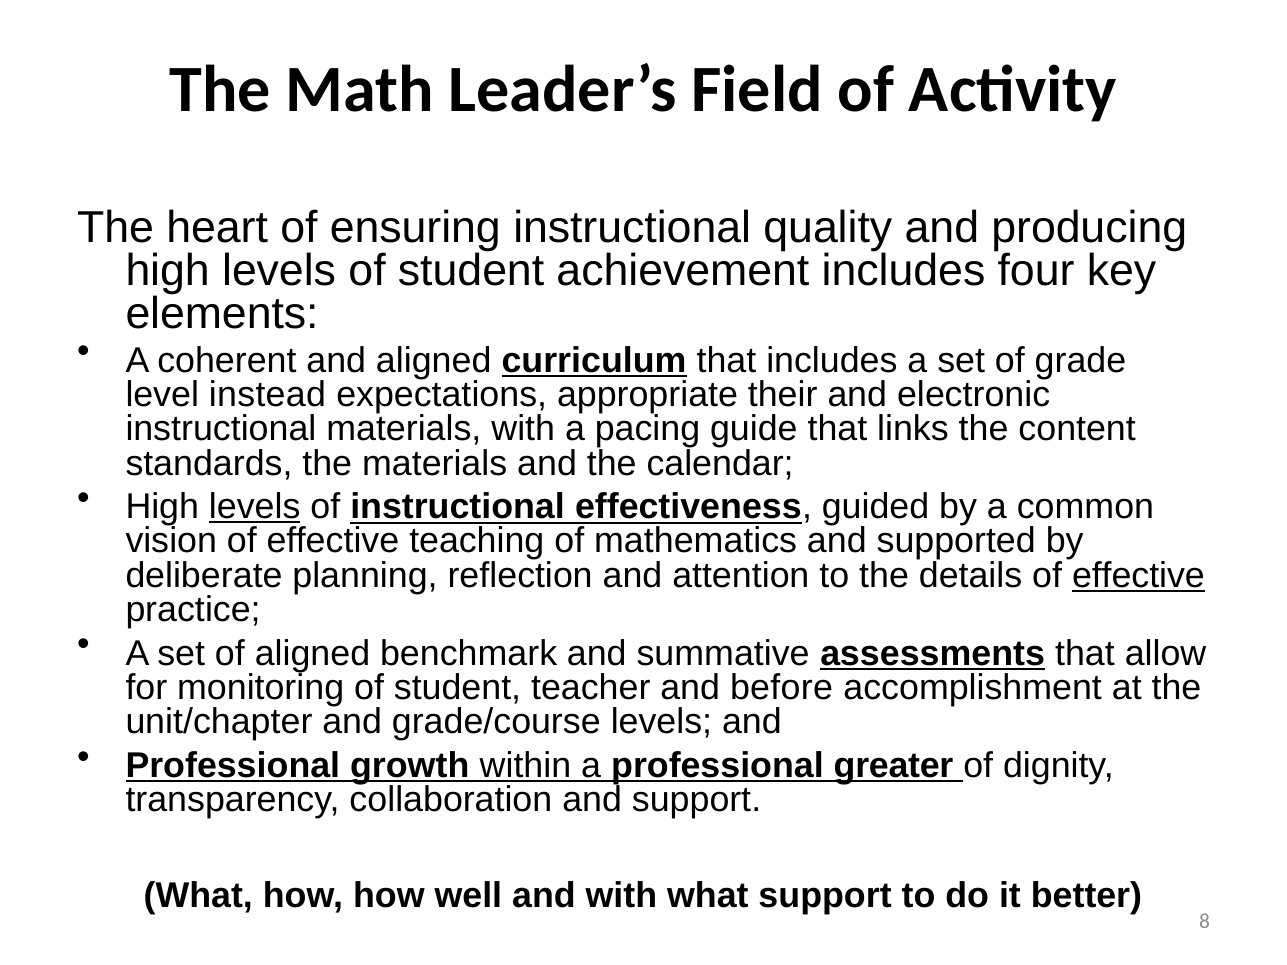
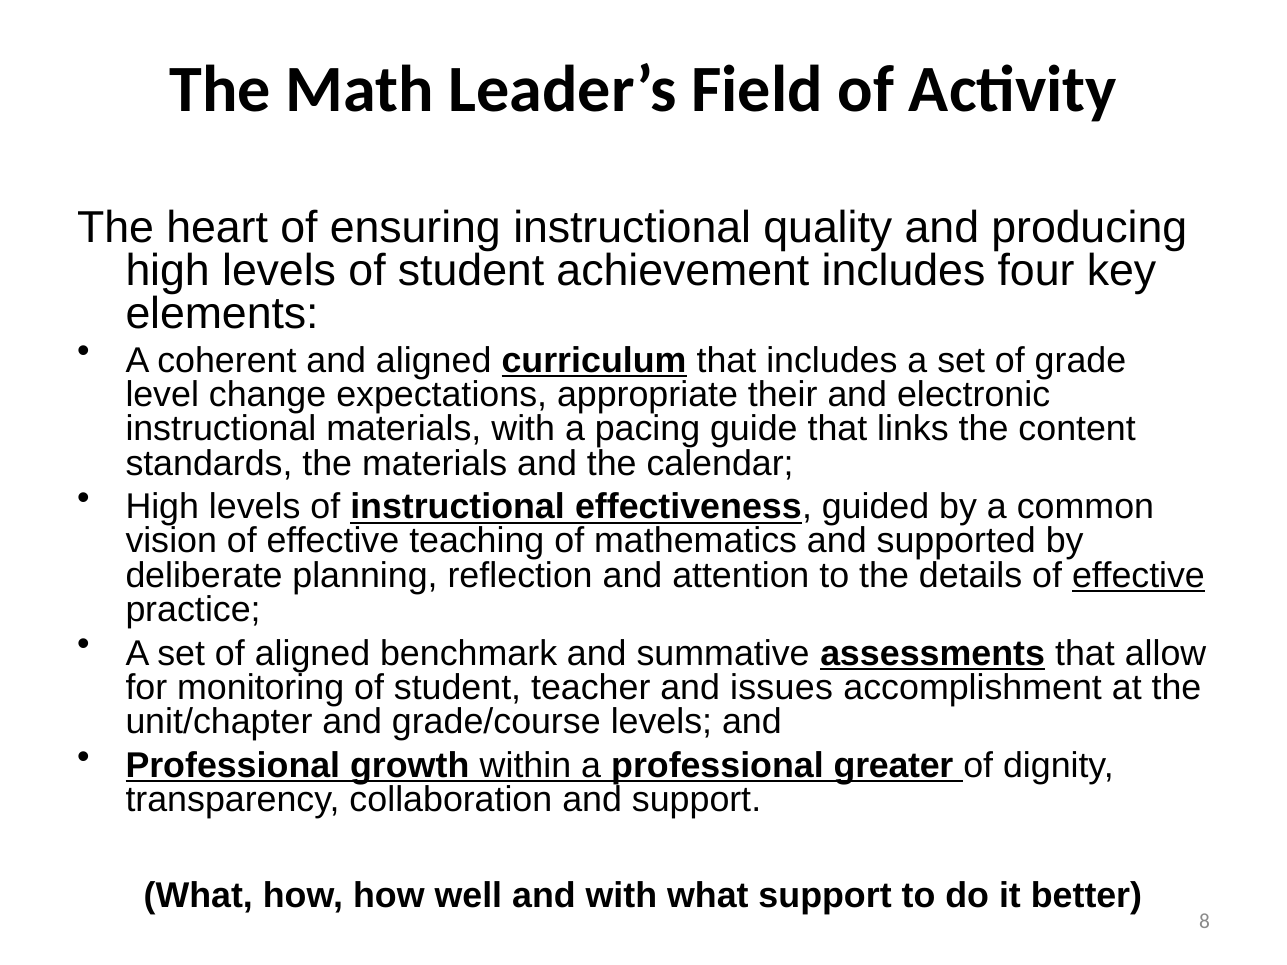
instead: instead -> change
levels at (255, 507) underline: present -> none
before: before -> issues
